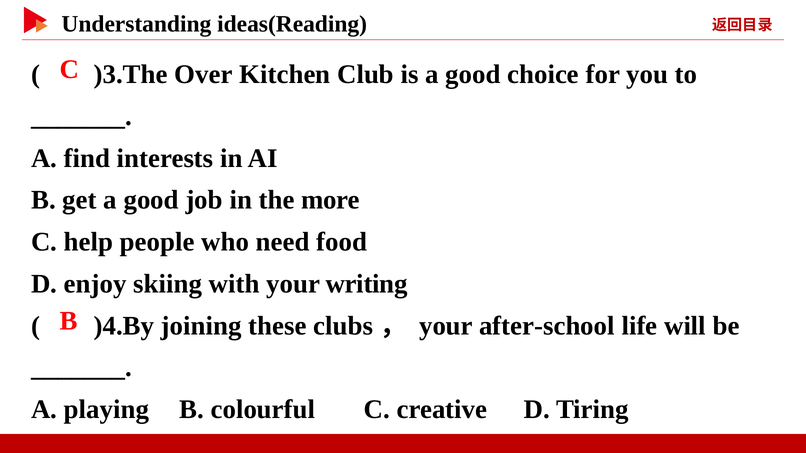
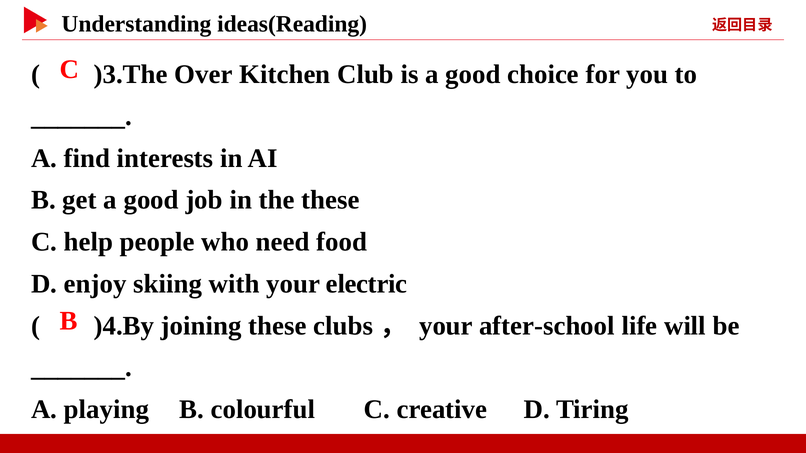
the more: more -> these
writing: writing -> electric
